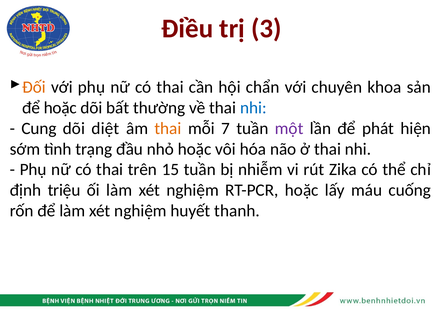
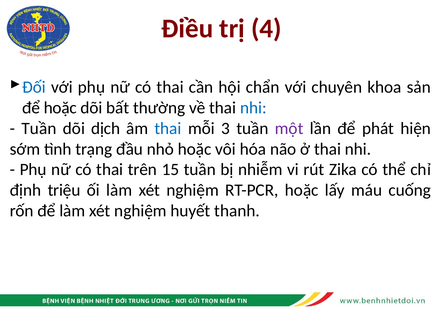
3: 3 -> 4
Đối colour: orange -> blue
Cung at (39, 128): Cung -> Tuần
diệt: diệt -> dịch
thai at (168, 128) colour: orange -> blue
7: 7 -> 3
